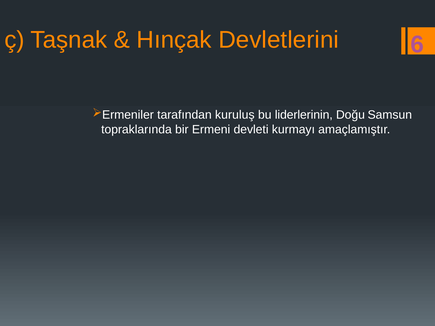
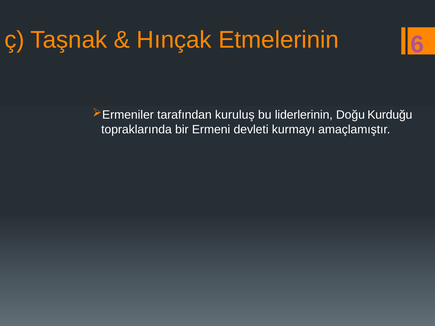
Devletlerini: Devletlerini -> Etmelerinin
Samsun: Samsun -> Kurduğu
